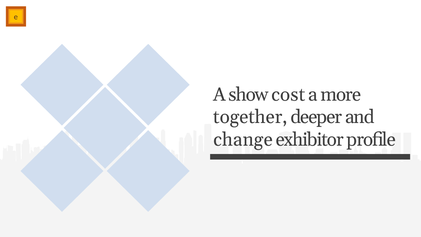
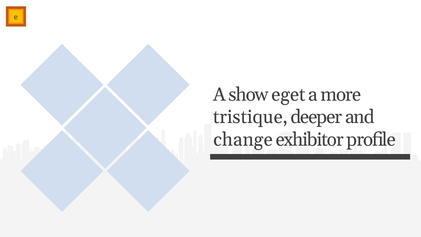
cost: cost -> eget
together: together -> tristique
